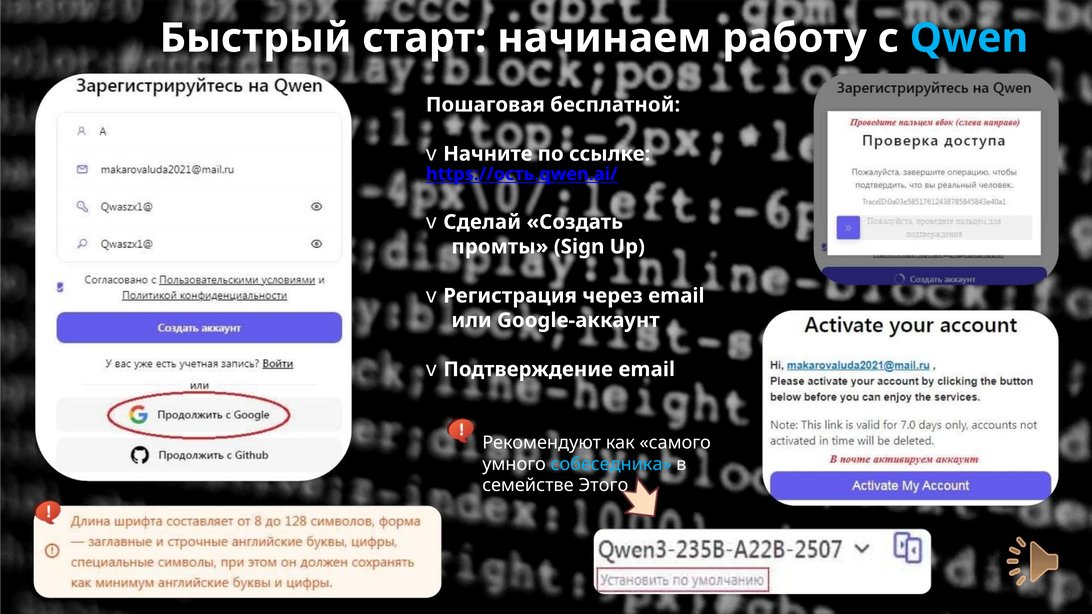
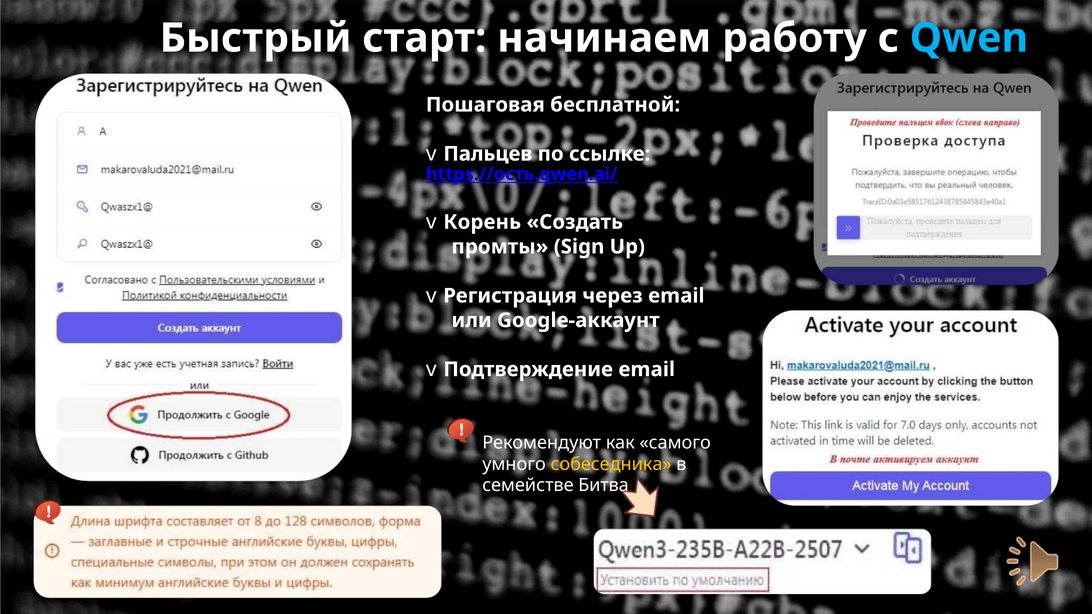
Начните: Начните -> Пальцев
Сделай: Сделай -> Корень
собеседника colour: light blue -> yellow
Этого: Этого -> Битва
